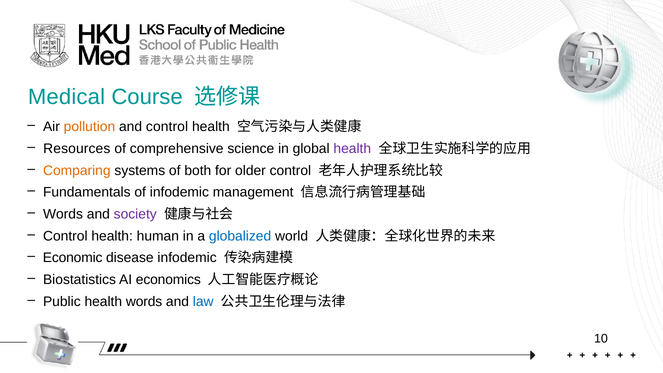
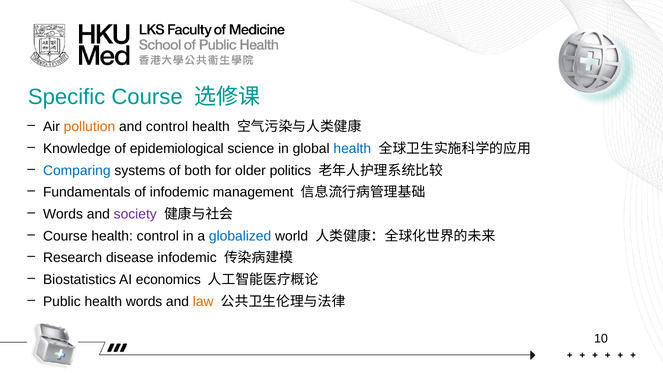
Medical: Medical -> Specific
Resources: Resources -> Knowledge
comprehensive: comprehensive -> epidemiological
health at (352, 149) colour: purple -> blue
Comparing colour: orange -> blue
older control: control -> politics
Control at (65, 236): Control -> Course
health human: human -> control
Economic: Economic -> Research
law colour: blue -> orange
